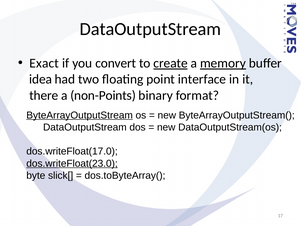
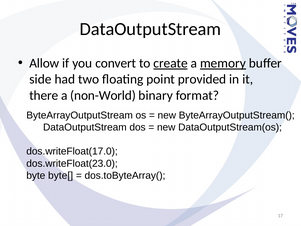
Exact: Exact -> Allow
idea: idea -> side
interface: interface -> provided
non-Points: non-Points -> non-World
ByteArrayOutputStream underline: present -> none
dos.writeFloat(23.0 underline: present -> none
slick[: slick[ -> byte[
